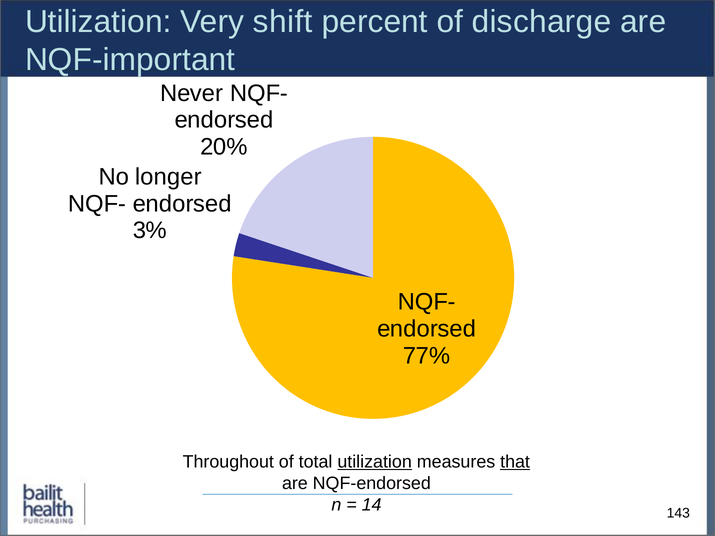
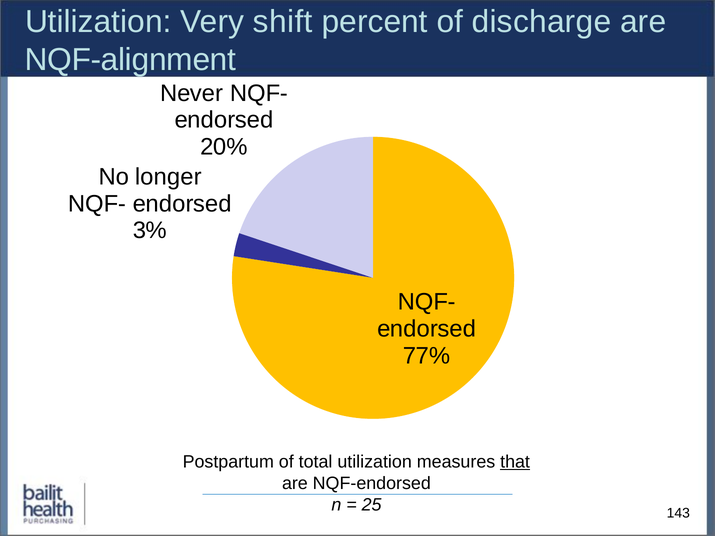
NQF-important: NQF-important -> NQF-alignment
Throughout: Throughout -> Postpartum
utilization at (375, 462) underline: present -> none
14: 14 -> 25
